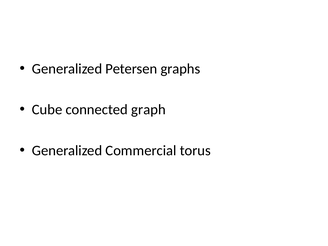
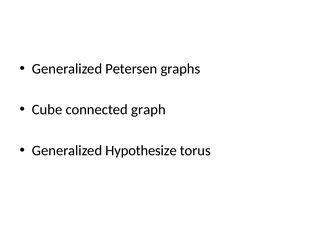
Commercial: Commercial -> Hypothesize
